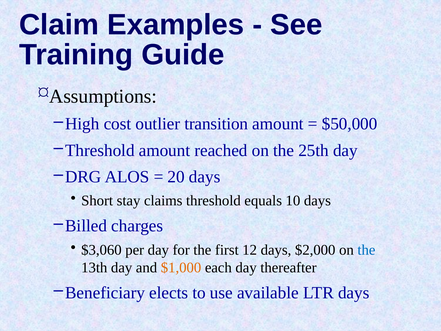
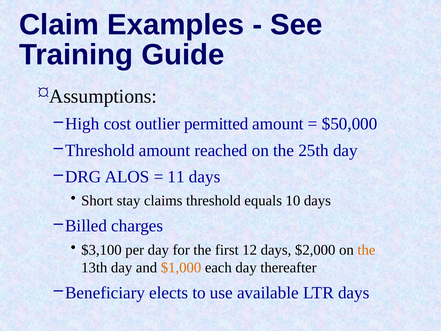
transition: transition -> permitted
20: 20 -> 11
$3,060: $3,060 -> $3,100
the at (366, 250) colour: blue -> orange
